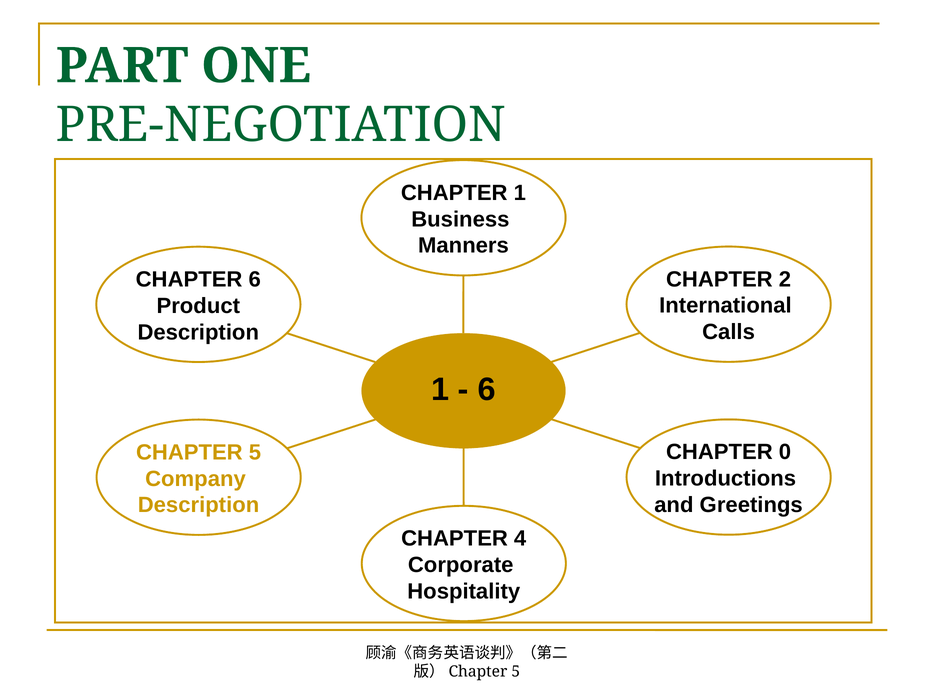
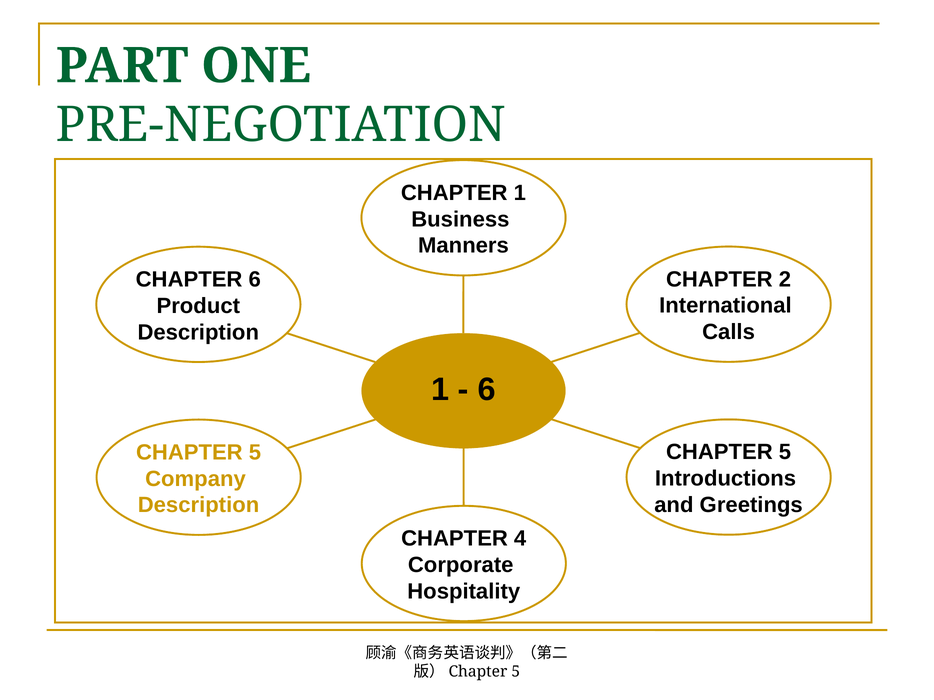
0 at (785, 452): 0 -> 5
